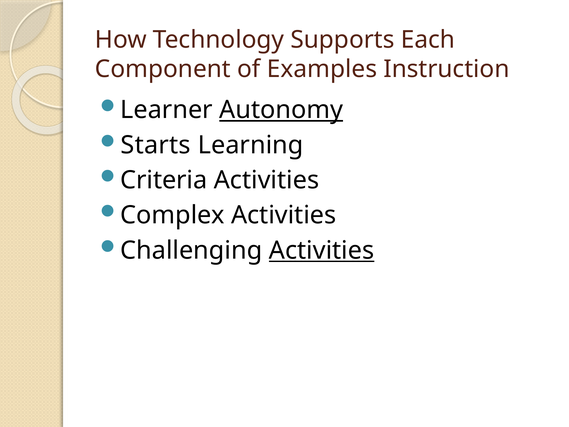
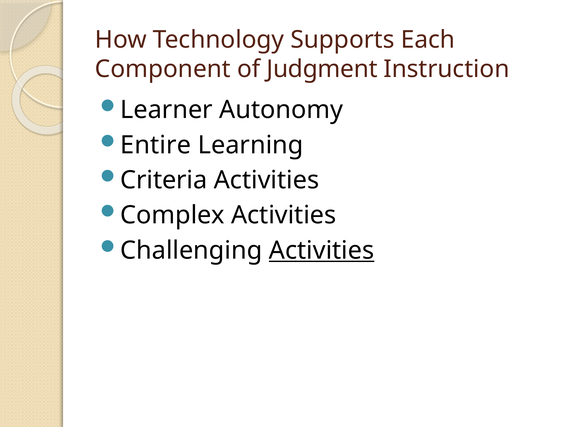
Examples: Examples -> Judgment
Autonomy underline: present -> none
Starts: Starts -> Entire
